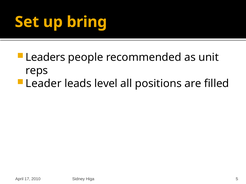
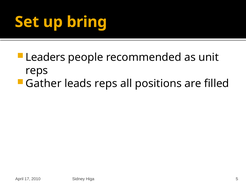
Leader: Leader -> Gather
leads level: level -> reps
